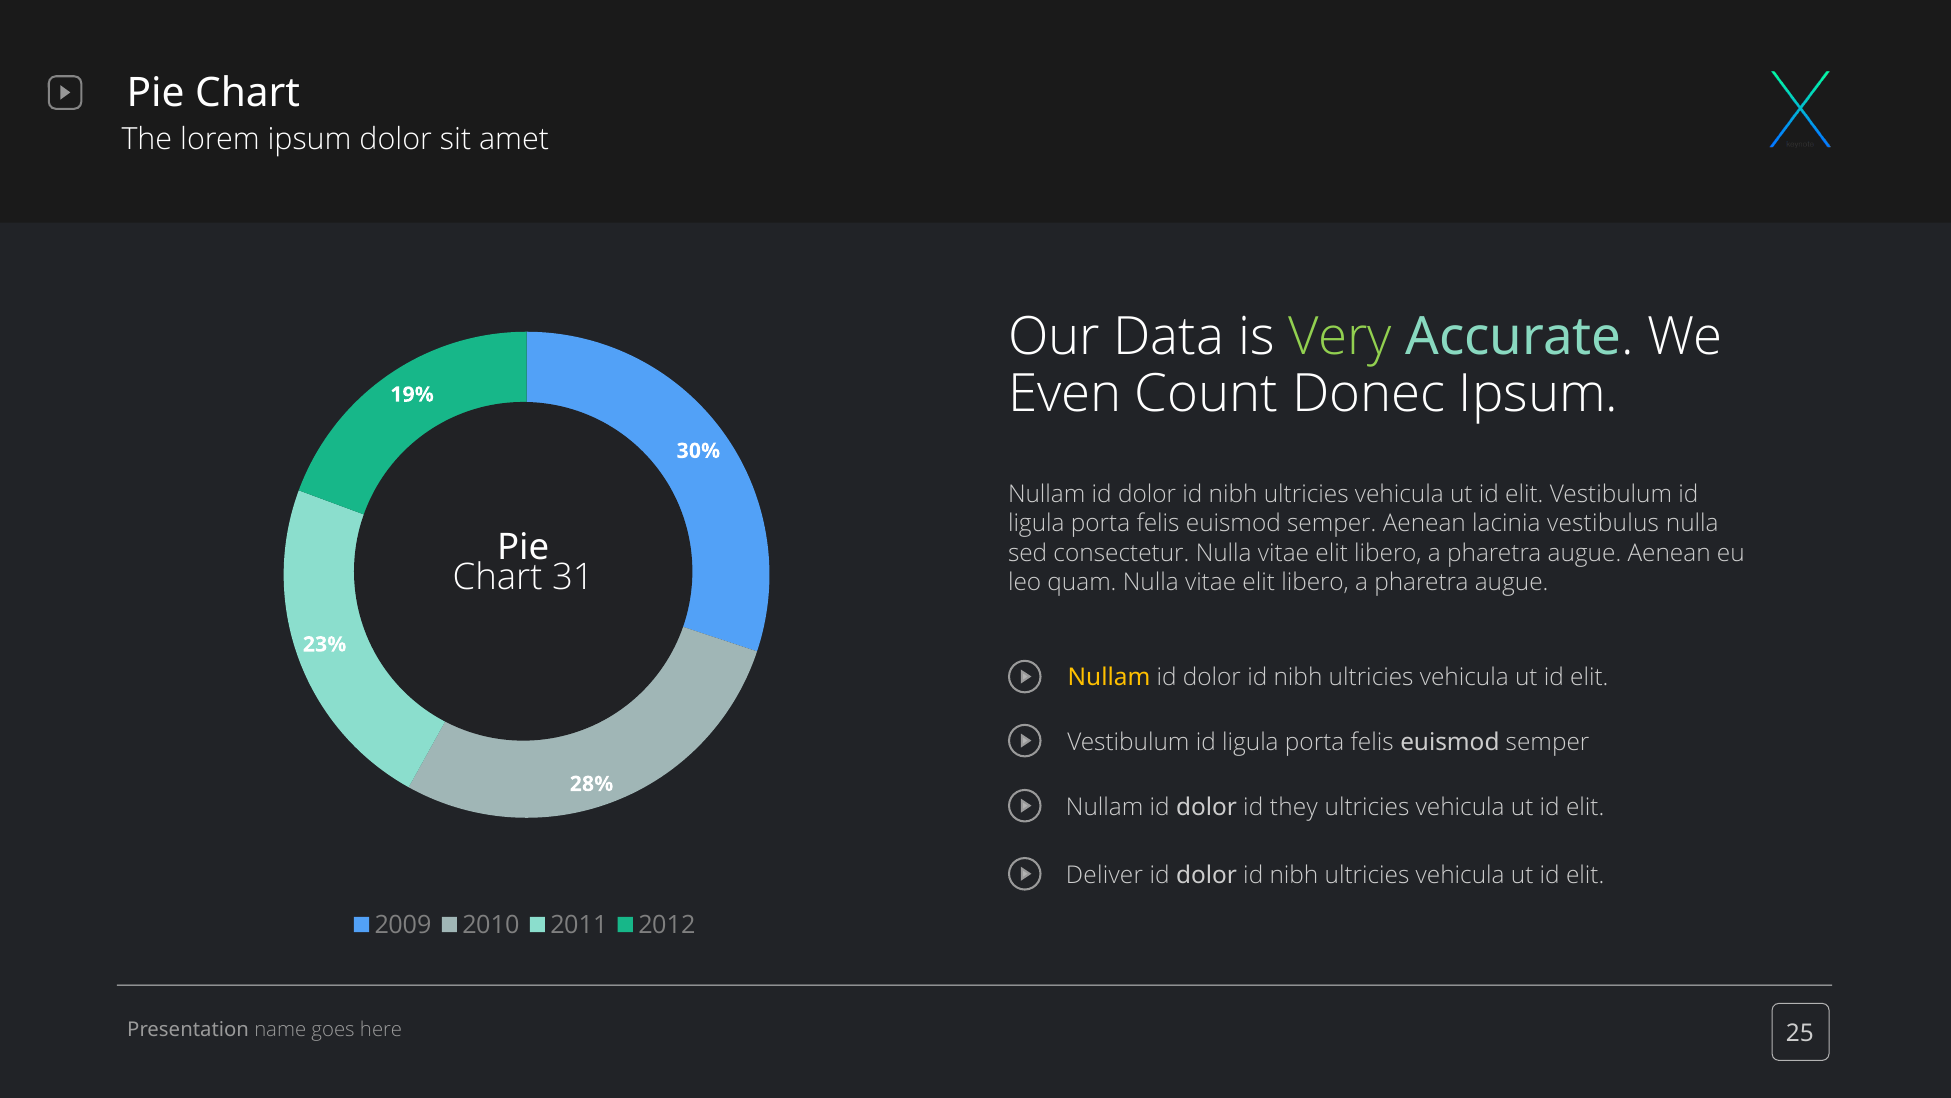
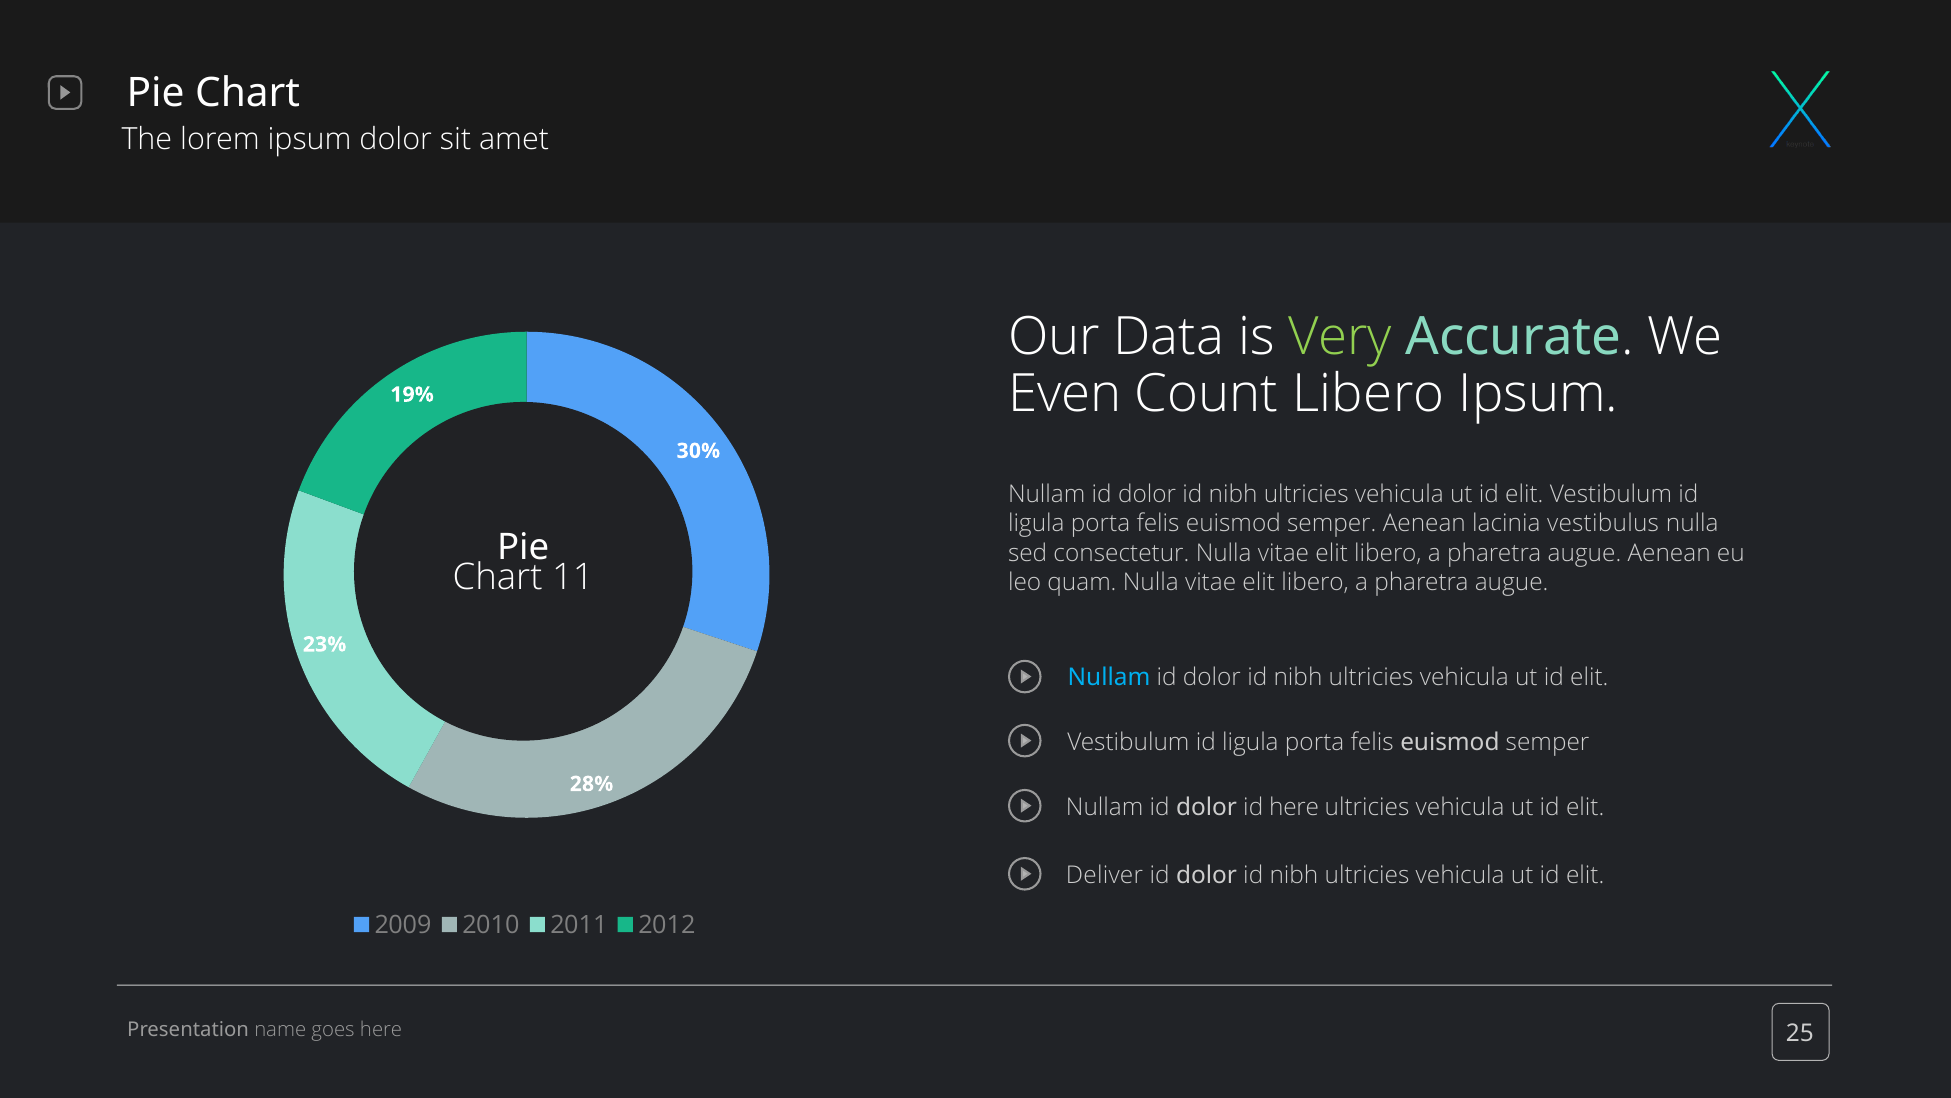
Count Donec: Donec -> Libero
31: 31 -> 11
Nullam at (1109, 677) colour: yellow -> light blue
id they: they -> here
